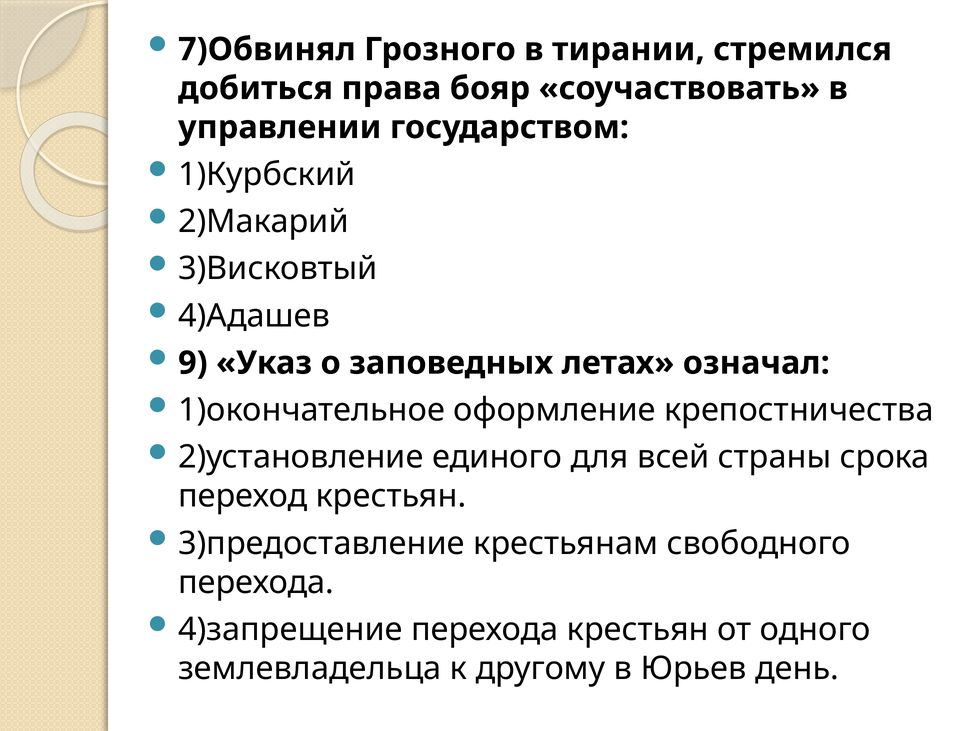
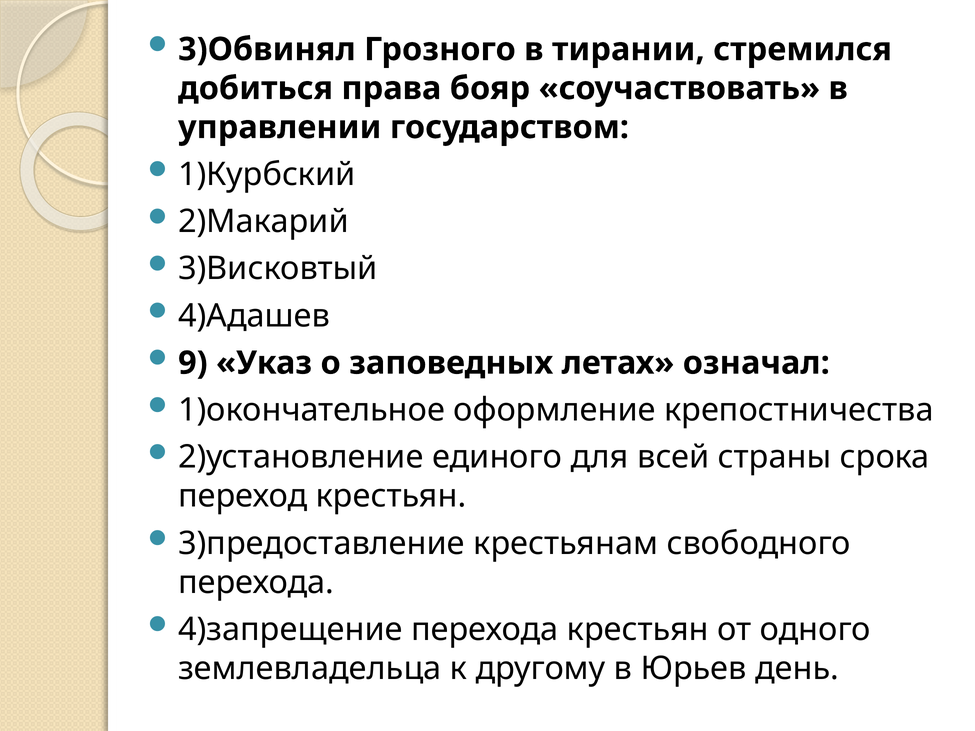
7)Обвинял: 7)Обвинял -> 3)Обвинял
